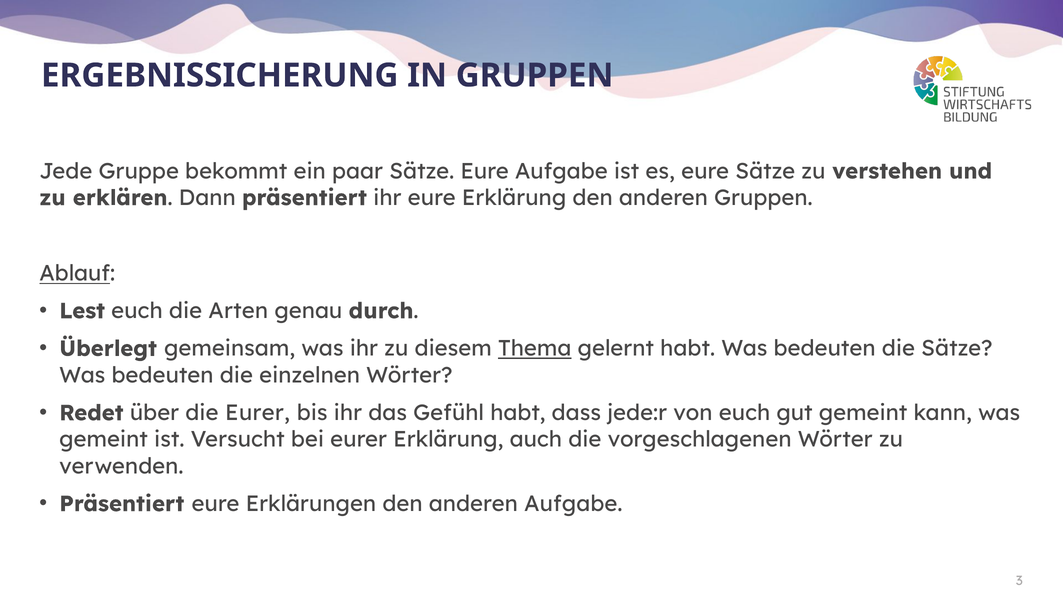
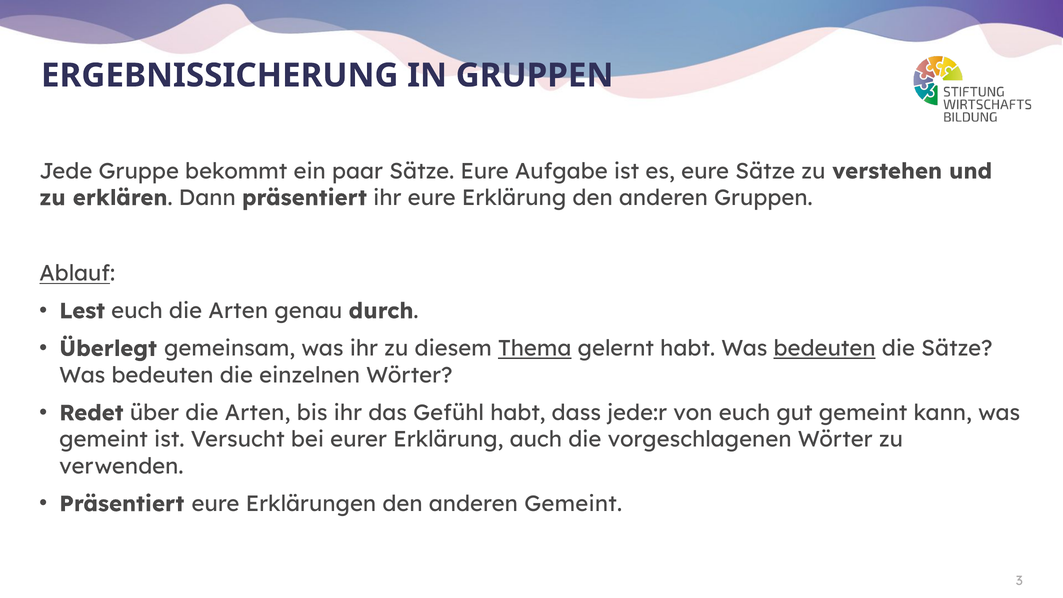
bedeuten at (825, 349) underline: none -> present
über die Eurer: Eurer -> Arten
anderen Aufgabe: Aufgabe -> Gemeint
